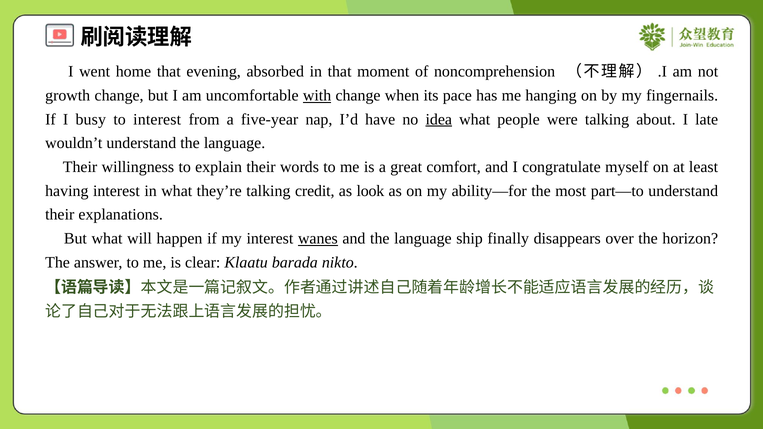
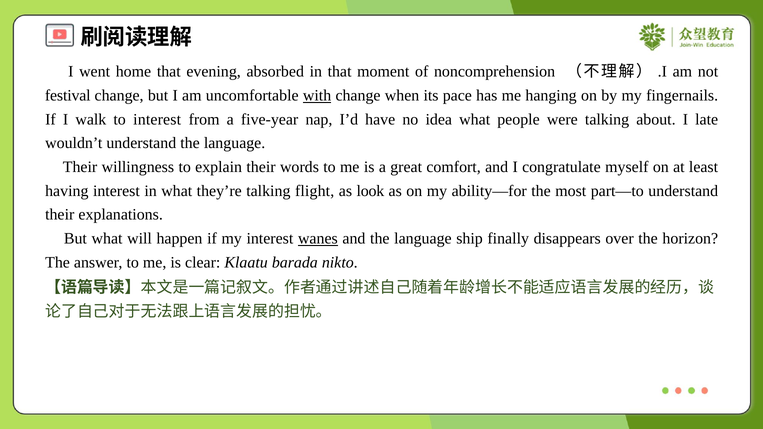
growth: growth -> festival
busy: busy -> walk
idea underline: present -> none
credit: credit -> flight
